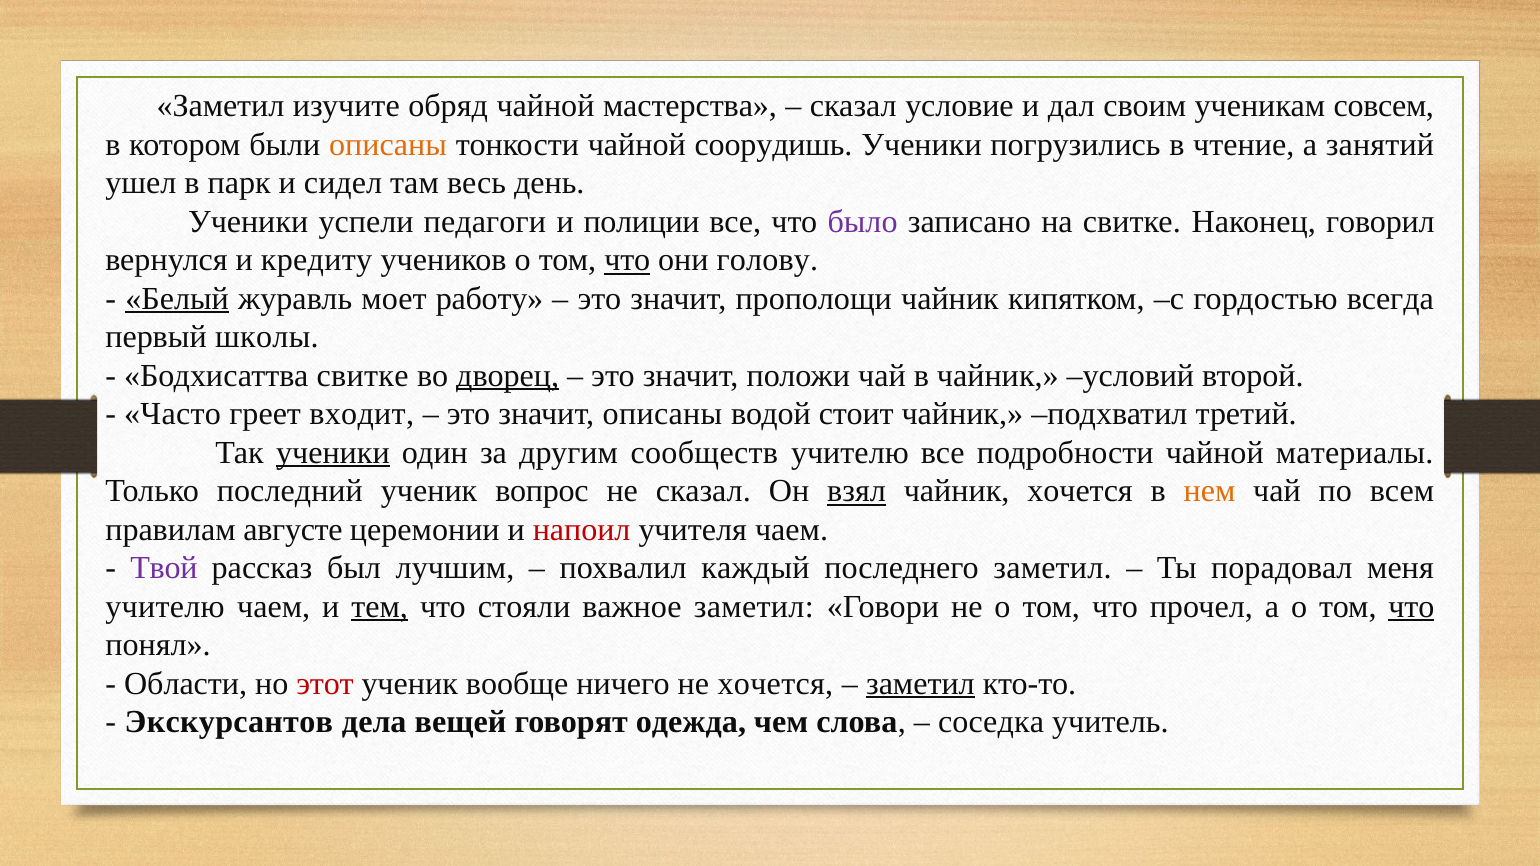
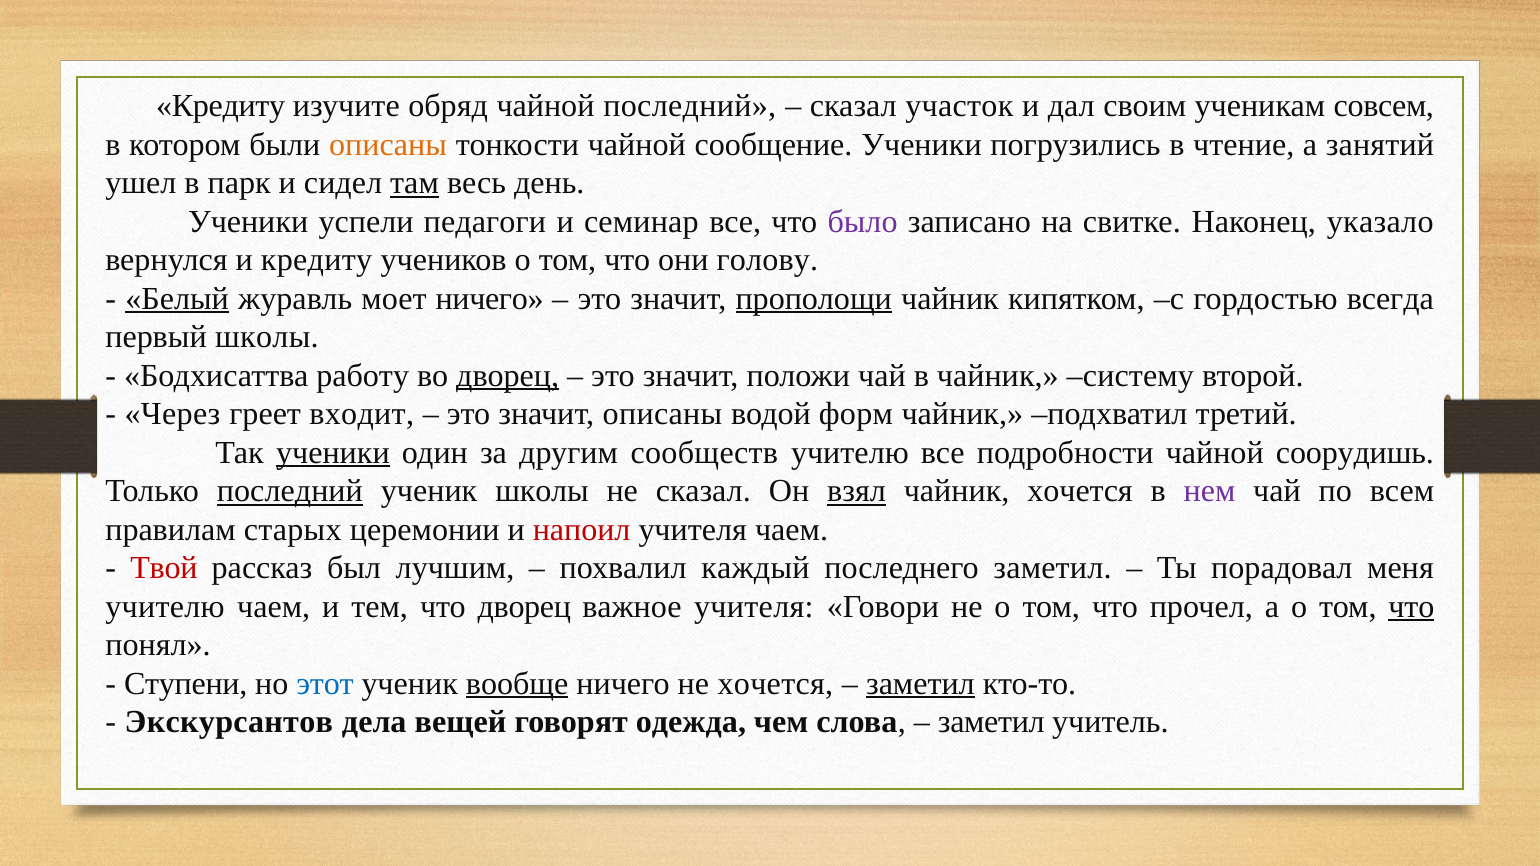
Заметил at (220, 106): Заметил -> Кредиту
чайной мастерства: мастерства -> последний
условие: условие -> участок
соорудишь: соорудишь -> сообщение
там underline: none -> present
полиции: полиции -> семинар
говорил: говорил -> указало
что at (627, 260) underline: present -> none
моет работу: работу -> ничего
прополощи underline: none -> present
Бодхисаттва свитке: свитке -> работу
условий: условий -> систему
Часто: Часто -> Через
стоит: стоит -> форм
материалы: материалы -> соорудишь
последний at (290, 491) underline: none -> present
ученик вопрос: вопрос -> школы
нем colour: orange -> purple
августе: августе -> старых
Твой colour: purple -> red
тем underline: present -> none
что стояли: стояли -> дворец
важное заметил: заметил -> учителя
Области: Области -> Ступени
этот colour: red -> blue
вообще underline: none -> present
соседка at (991, 722): соседка -> заметил
